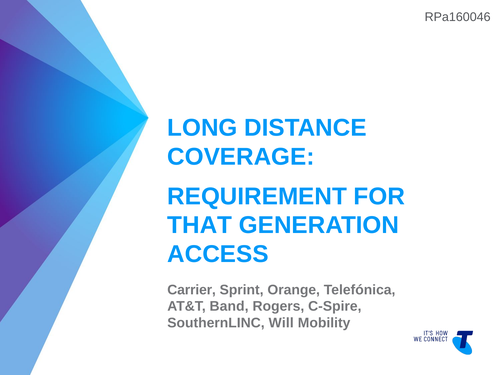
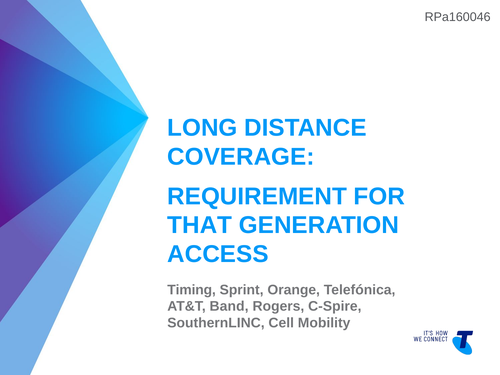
Carrier: Carrier -> Timing
Will: Will -> Cell
